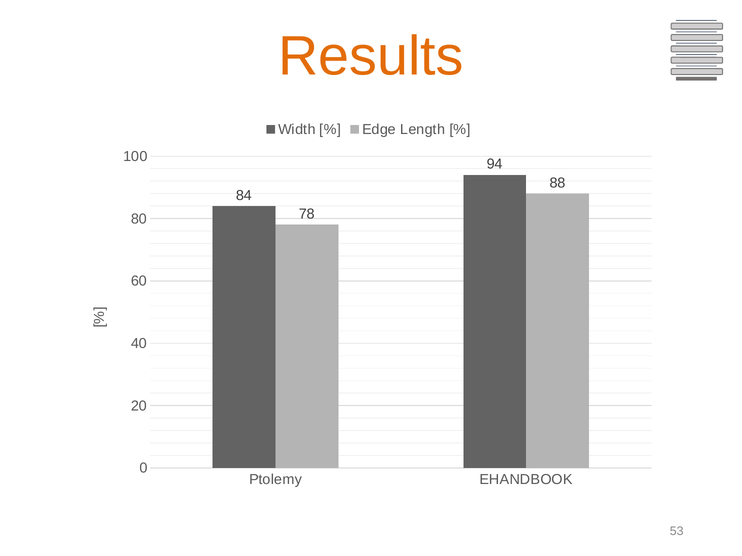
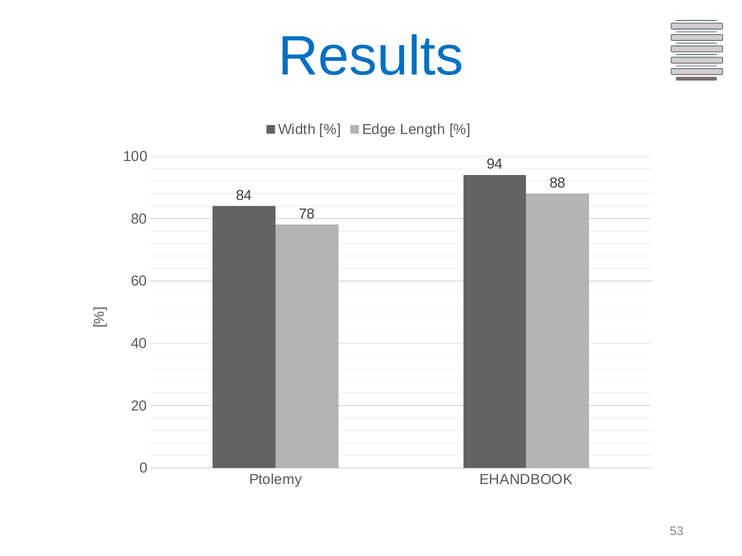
Results colour: orange -> blue
